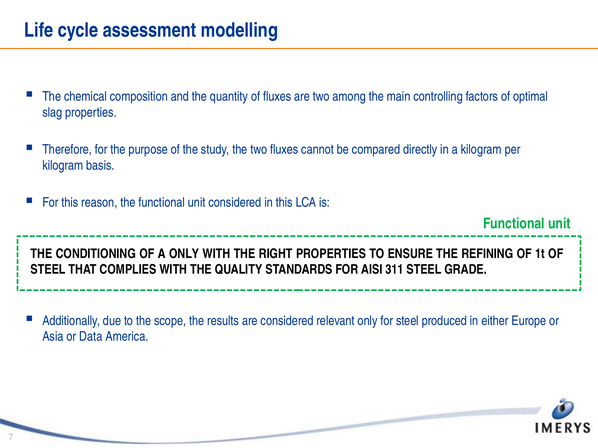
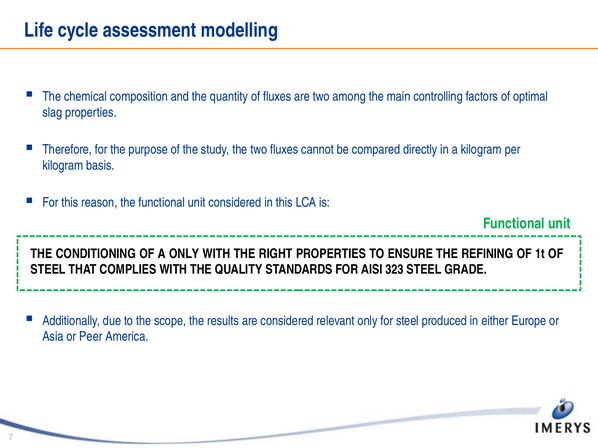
311: 311 -> 323
Data: Data -> Peer
